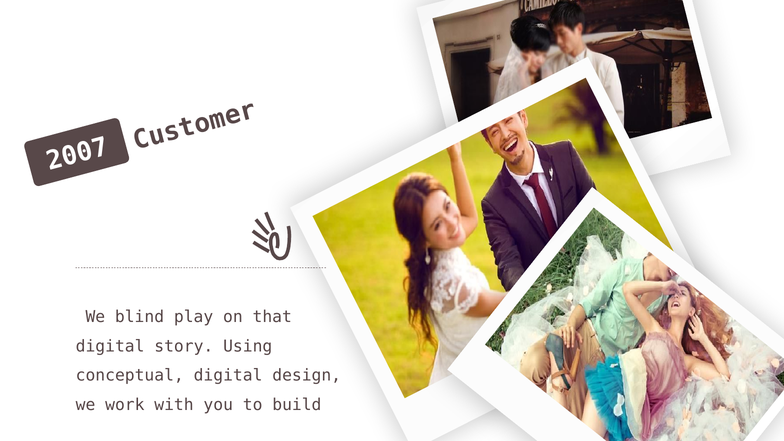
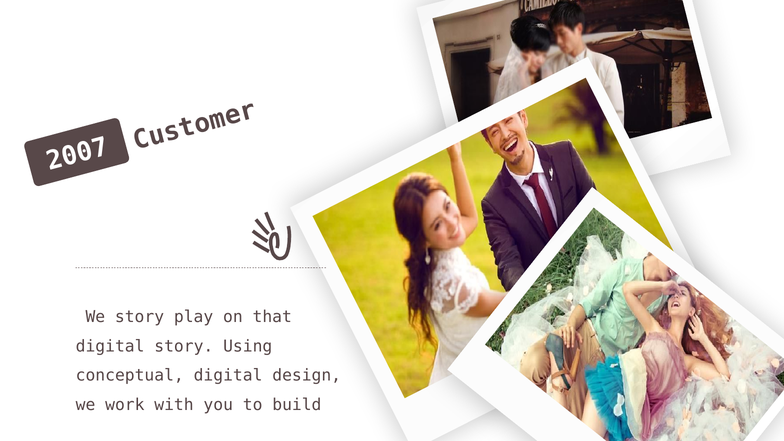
We blind: blind -> story
